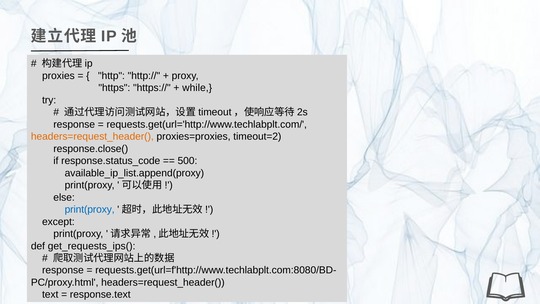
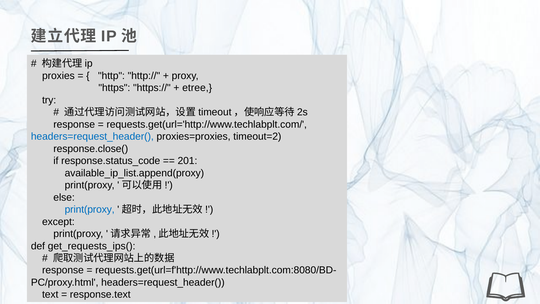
while: while -> etree
headers=request_header( at (92, 136) colour: orange -> blue
500: 500 -> 201
